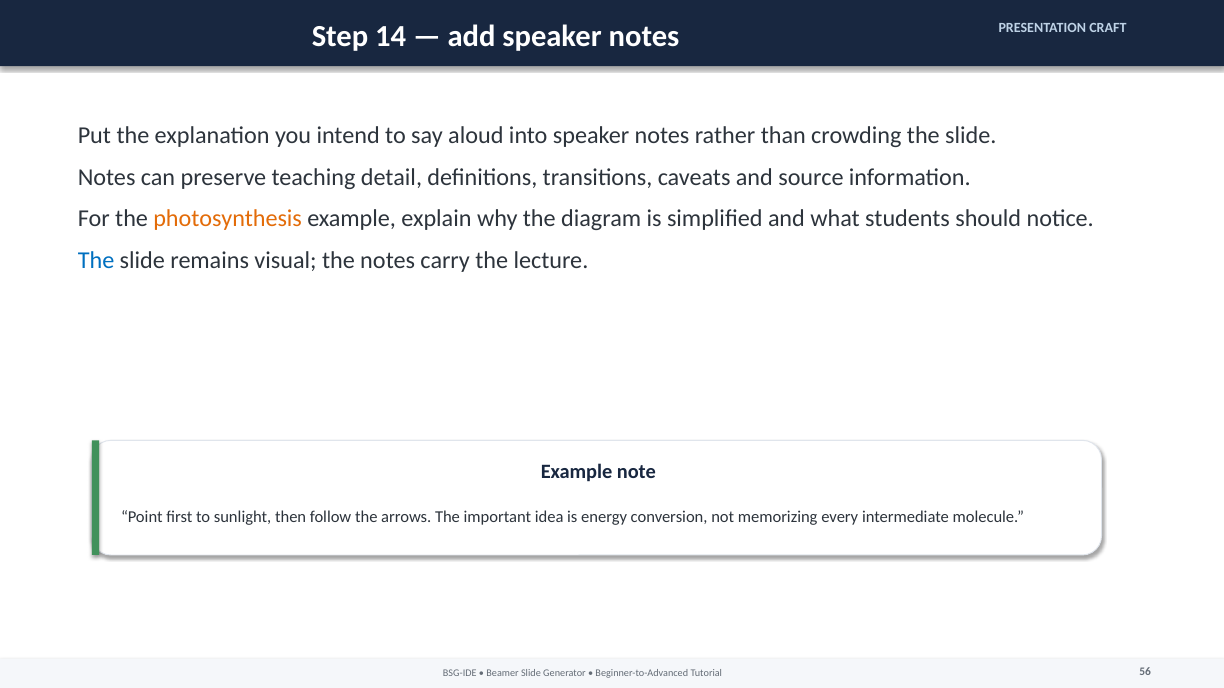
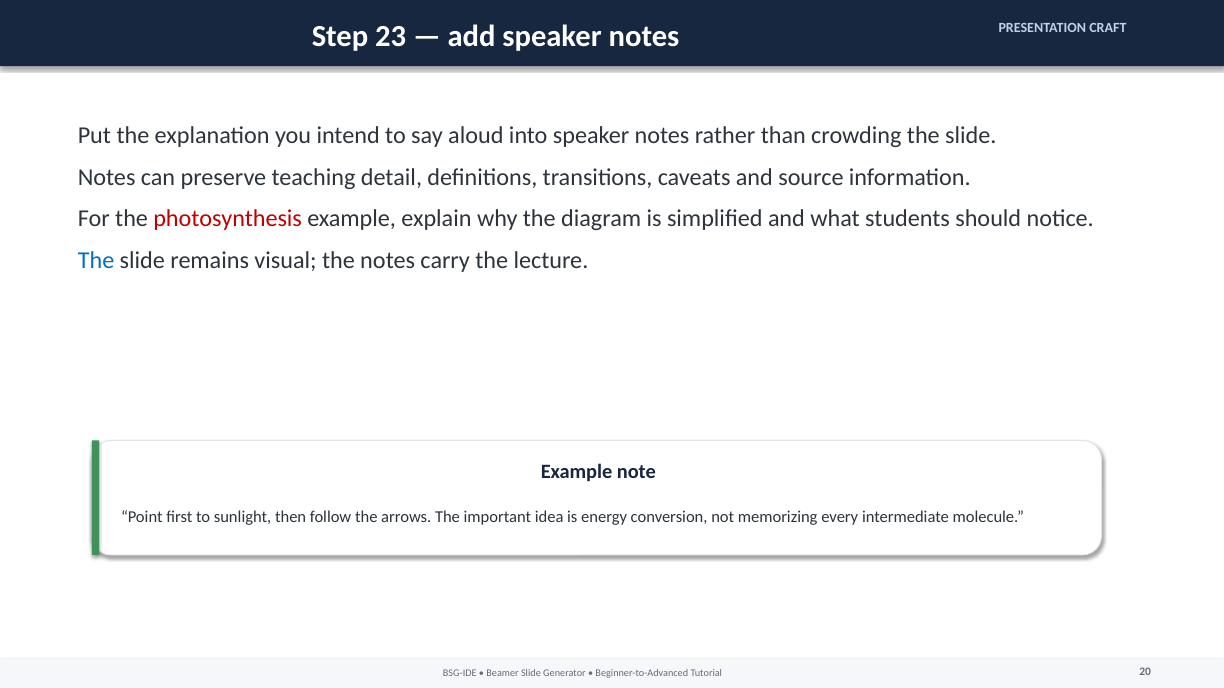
14: 14 -> 23
photosynthesis colour: orange -> red
56: 56 -> 20
